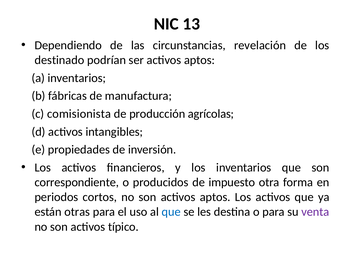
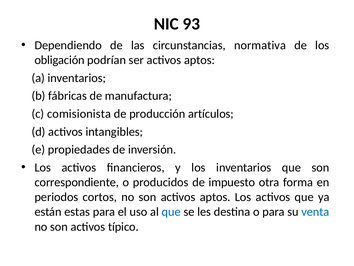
13: 13 -> 93
revelación: revelación -> normativa
destinado: destinado -> obligación
agrícolas: agrícolas -> artículos
otras: otras -> estas
venta colour: purple -> blue
